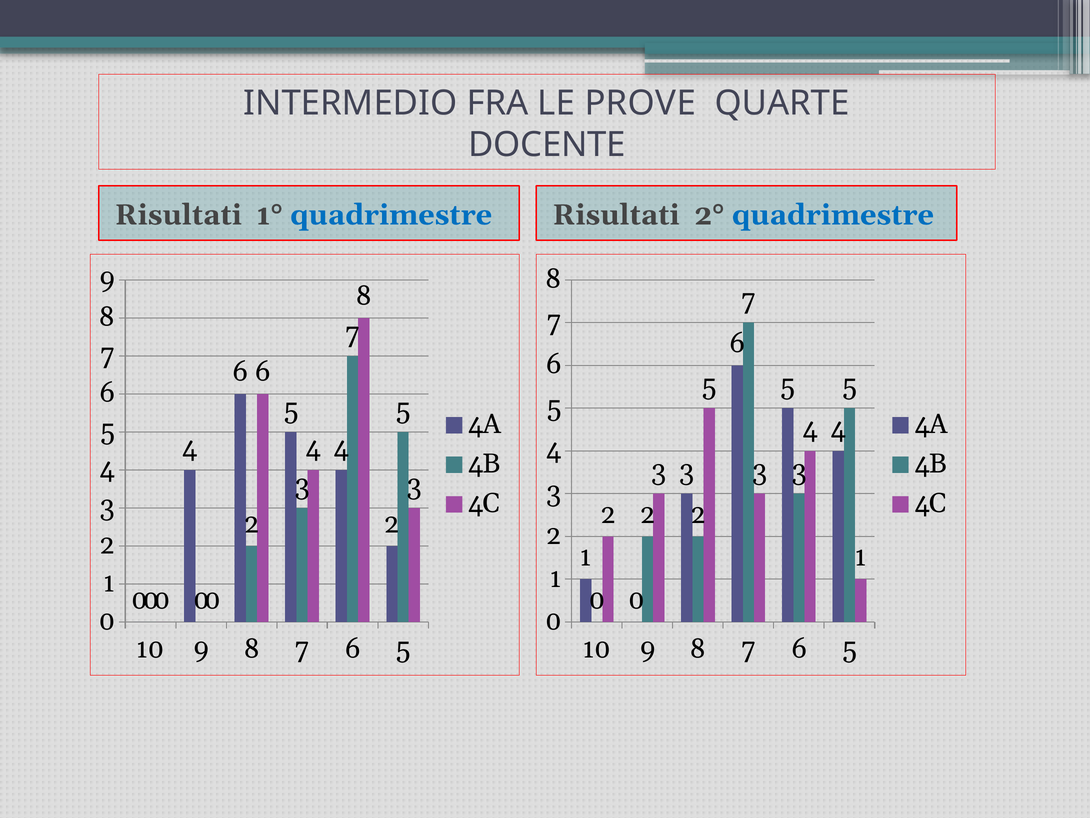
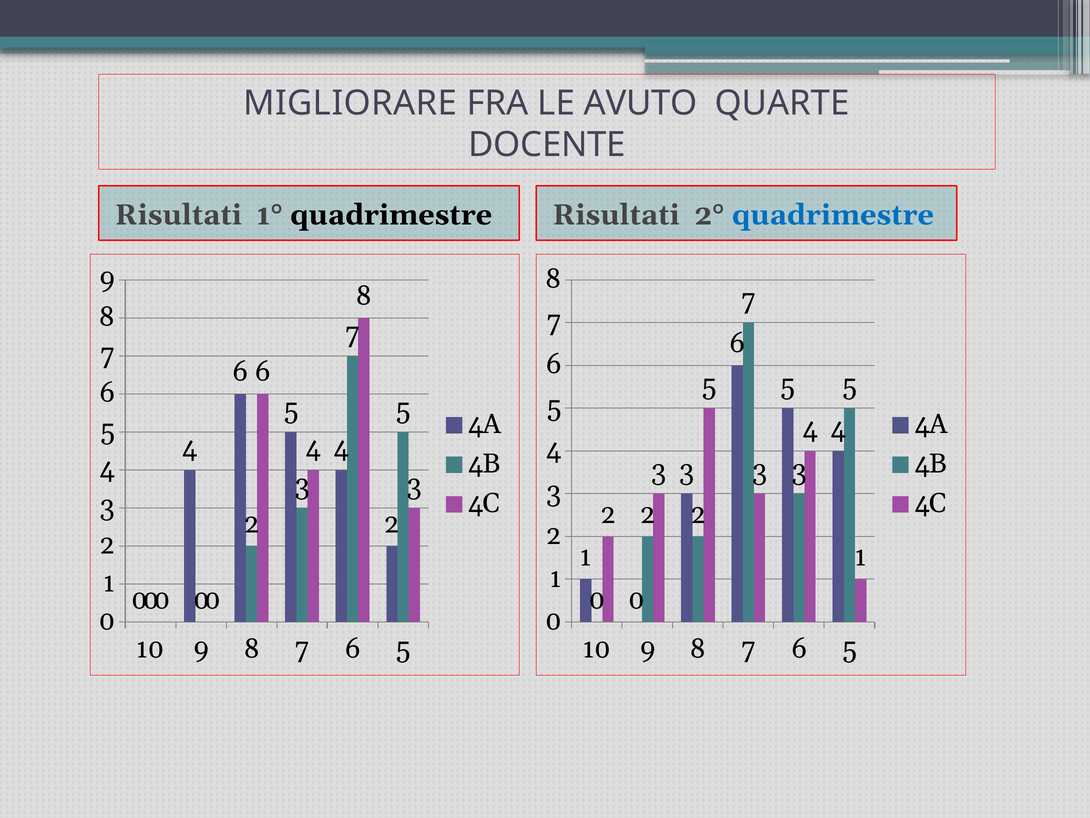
INTERMEDIO: INTERMEDIO -> MIGLIORARE
PROVE: PROVE -> AVUTO
quadrimestre at (391, 215) colour: blue -> black
